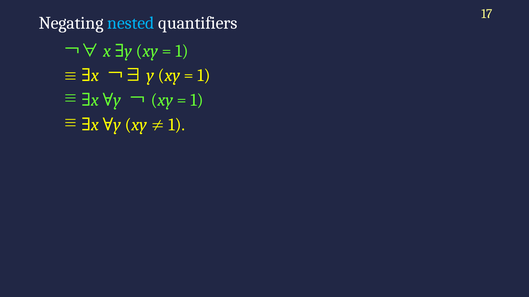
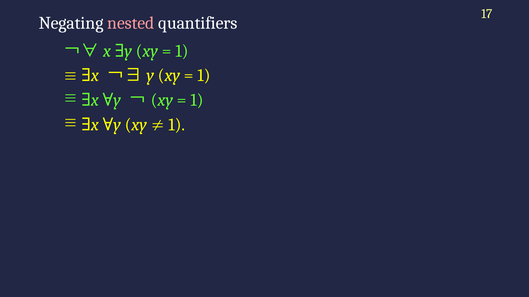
nested colour: light blue -> pink
